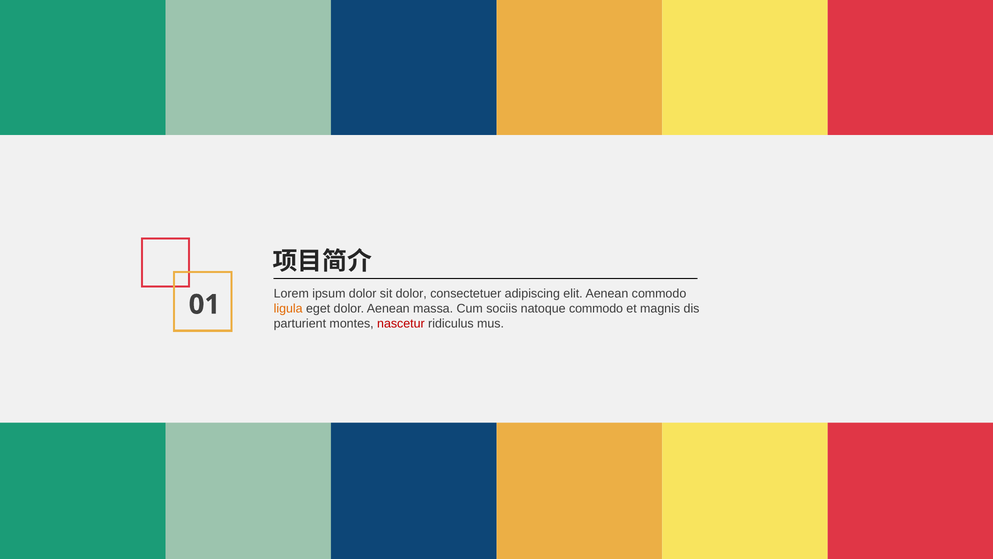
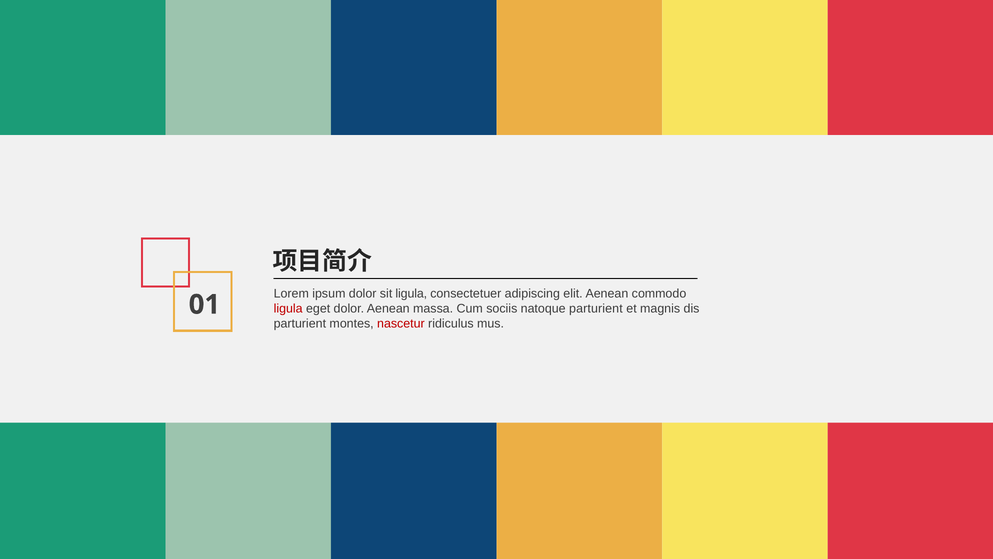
sit dolor: dolor -> ligula
ligula at (288, 308) colour: orange -> red
natoque commodo: commodo -> parturient
